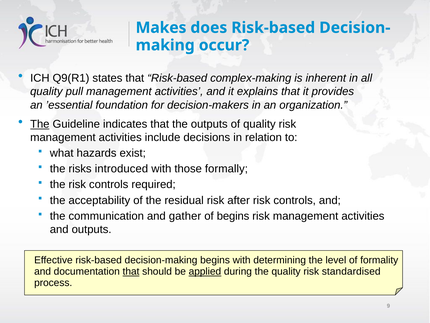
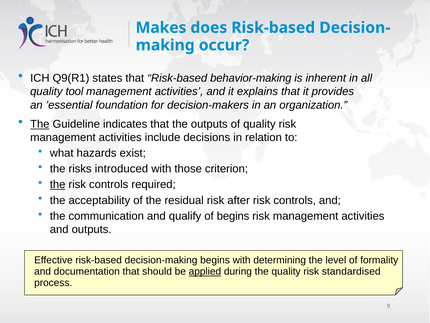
complex-making: complex-making -> behavior-making
pull: pull -> tool
formally: formally -> criterion
the at (58, 184) underline: none -> present
gather: gather -> qualify
that at (131, 271) underline: present -> none
